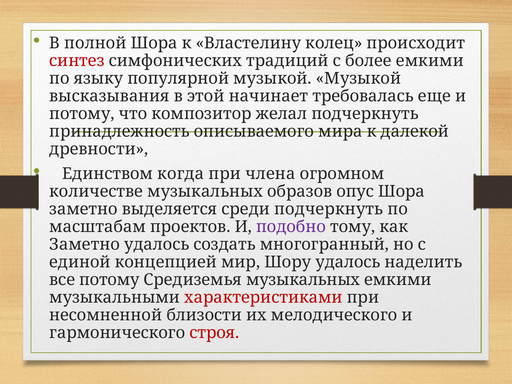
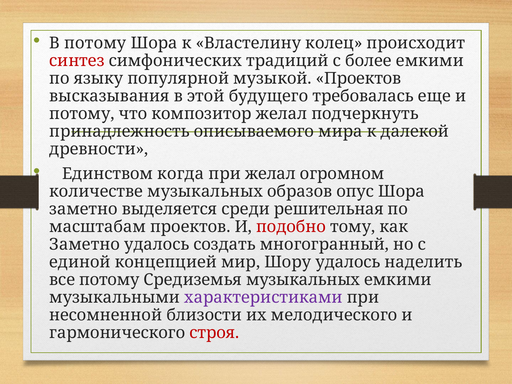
В полной: полной -> потому
музыкой Музыкой: Музыкой -> Проектов
начинает: начинает -> будущего
при члена: члена -> желал
среди подчеркнуть: подчеркнуть -> решительная
подобно colour: purple -> red
характеристиками colour: red -> purple
